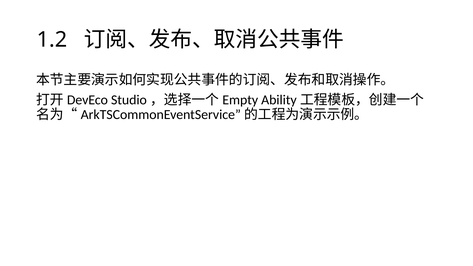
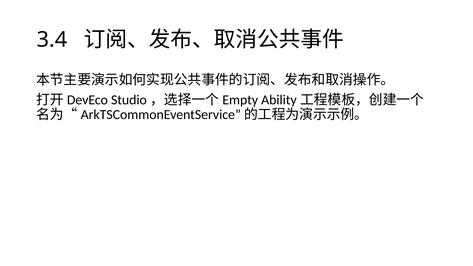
1.2: 1.2 -> 3.4
